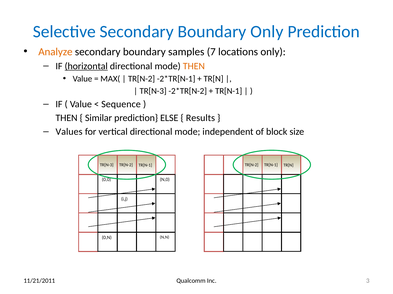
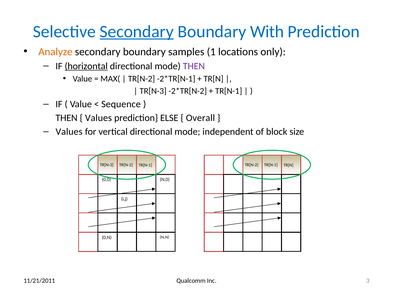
Secondary at (137, 32) underline: none -> present
Boundary Only: Only -> With
7: 7 -> 1
THEN at (194, 66) colour: orange -> purple
Similar at (99, 118): Similar -> Values
Results: Results -> Overall
